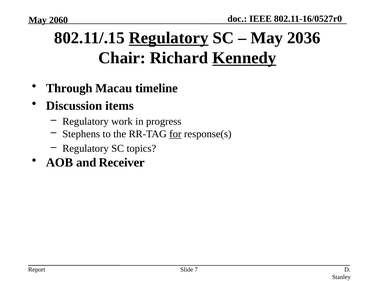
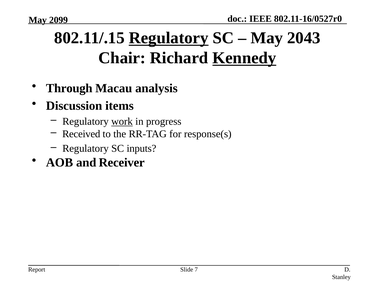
2060: 2060 -> 2099
2036: 2036 -> 2043
timeline: timeline -> analysis
work underline: none -> present
Stephens: Stephens -> Received
for underline: present -> none
topics: topics -> inputs
